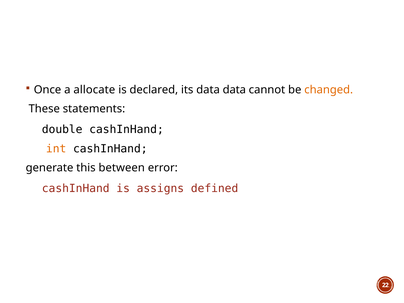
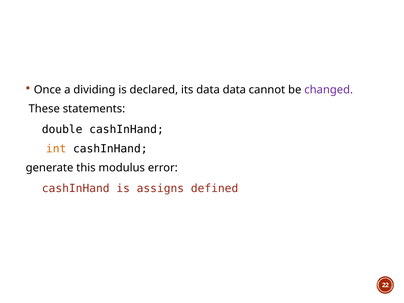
allocate: allocate -> dividing
changed colour: orange -> purple
between: between -> modulus
